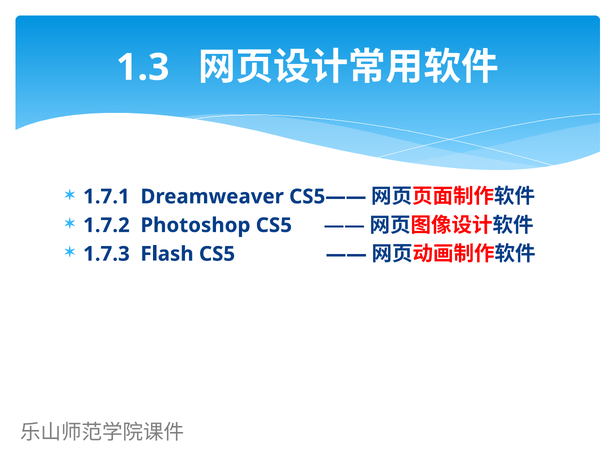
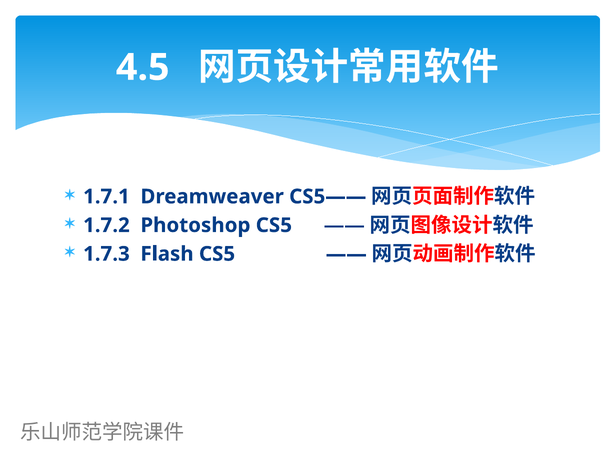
1.3: 1.3 -> 4.5
